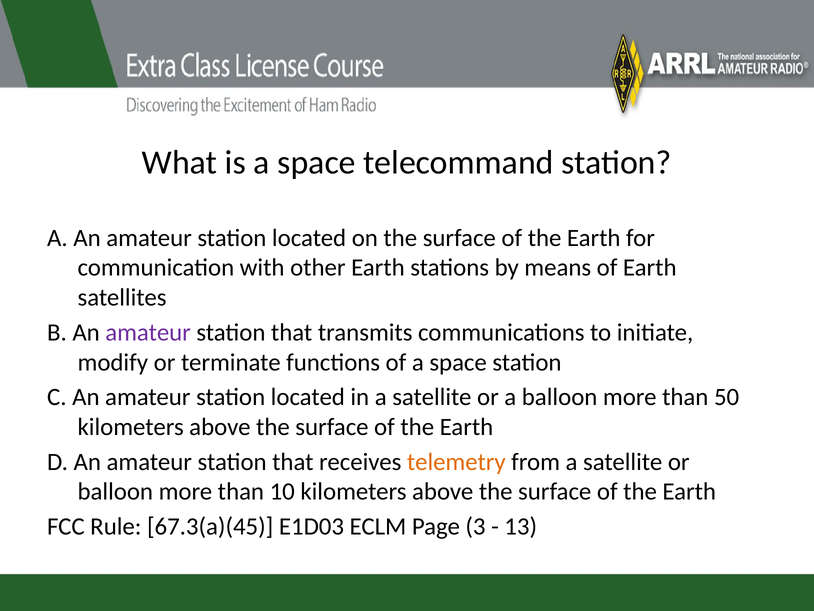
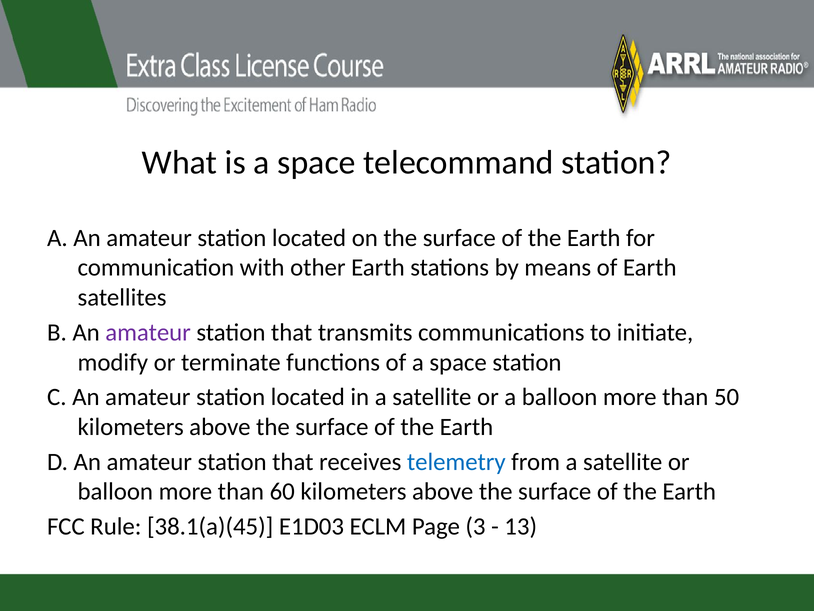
telemetry colour: orange -> blue
10: 10 -> 60
67.3(a)(45: 67.3(a)(45 -> 38.1(a)(45
